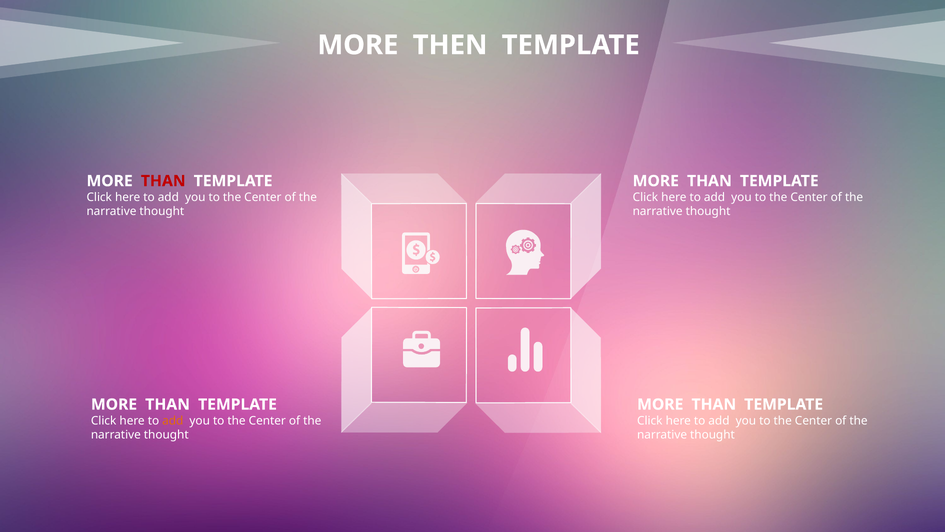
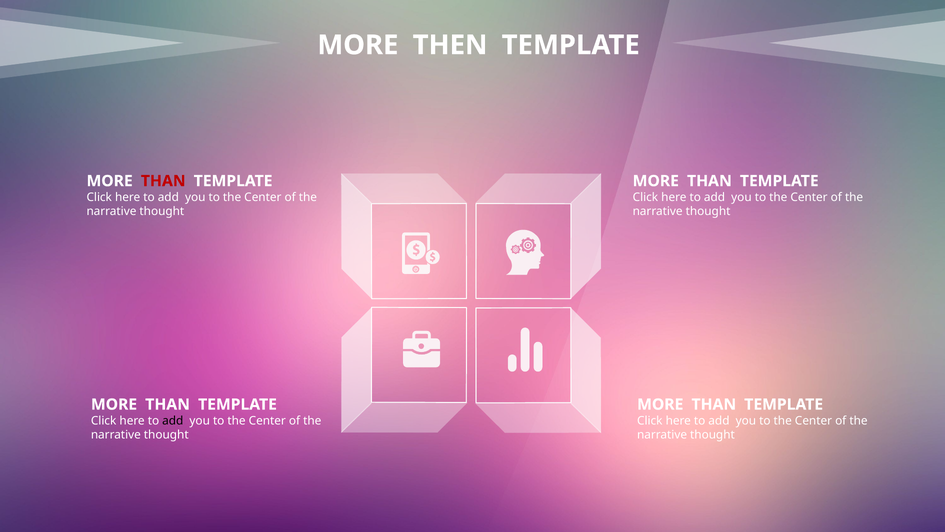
add at (173, 420) colour: orange -> black
